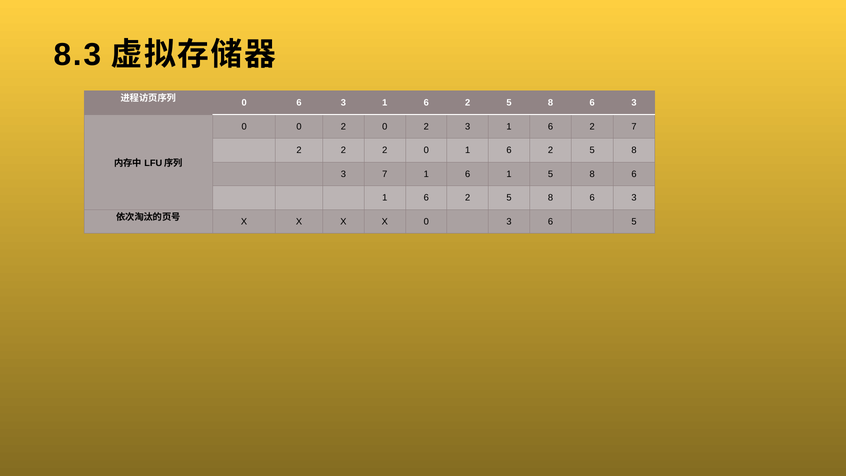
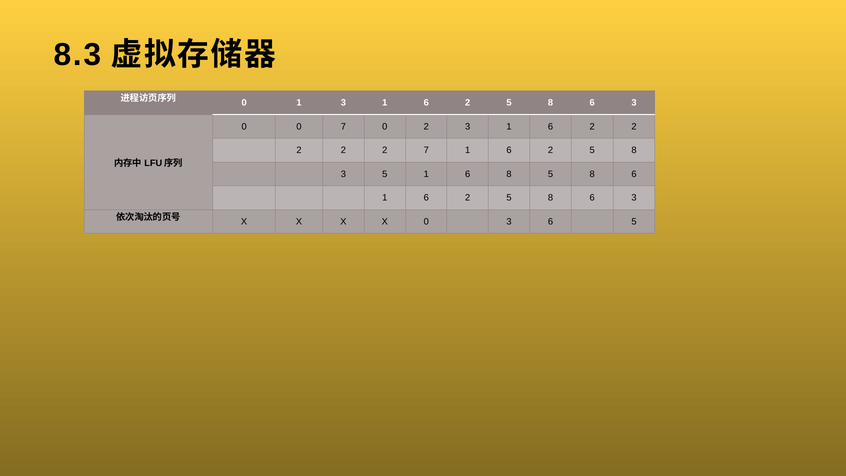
0 6: 6 -> 1
0 0 2: 2 -> 7
6 2 7: 7 -> 2
2 2 0: 0 -> 7
3 7: 7 -> 5
1 6 1: 1 -> 8
